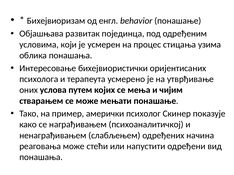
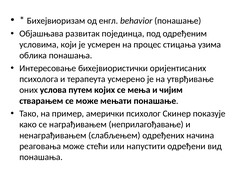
психоаналитичкој: психоаналитичкој -> неприлагођавање
